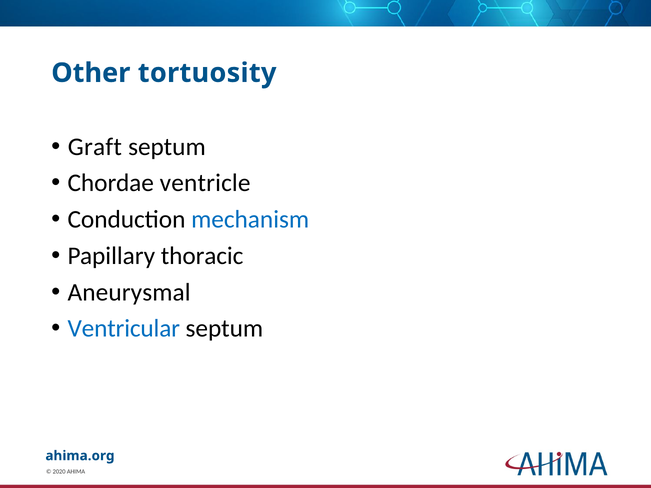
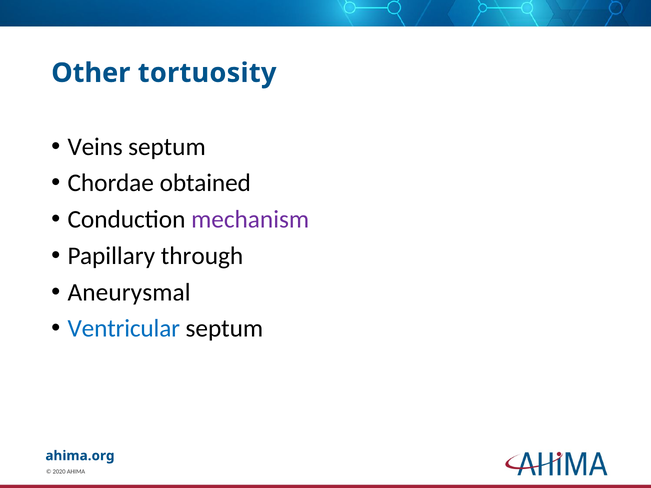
Graft: Graft -> Veins
ventricle: ventricle -> obtained
mechanism colour: blue -> purple
thoracic: thoracic -> through
